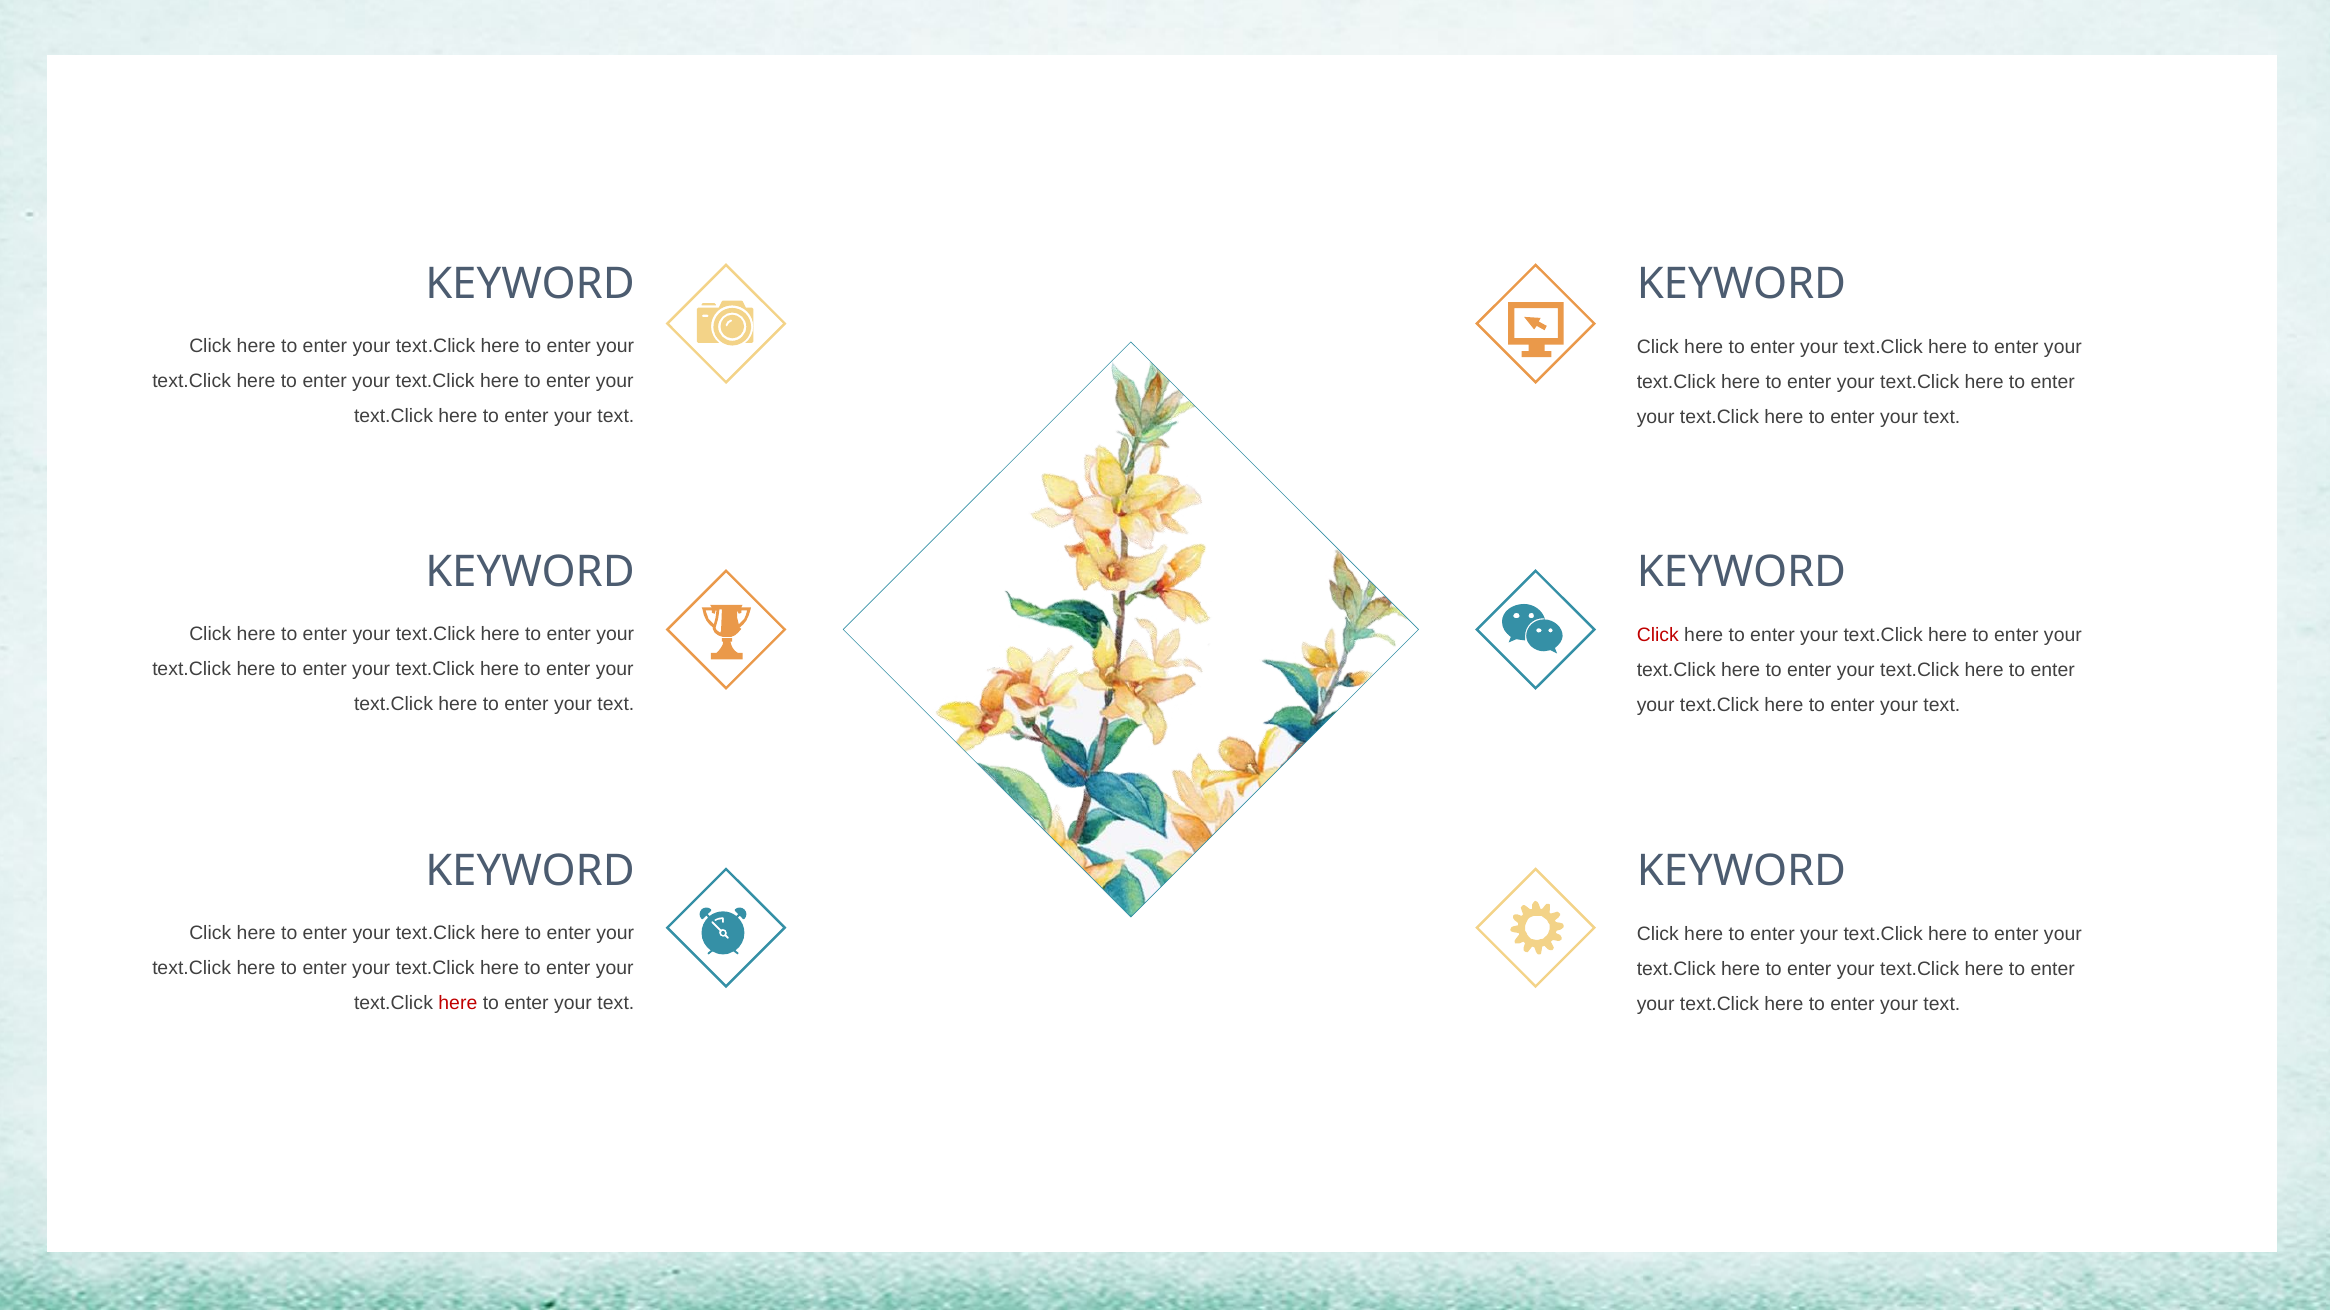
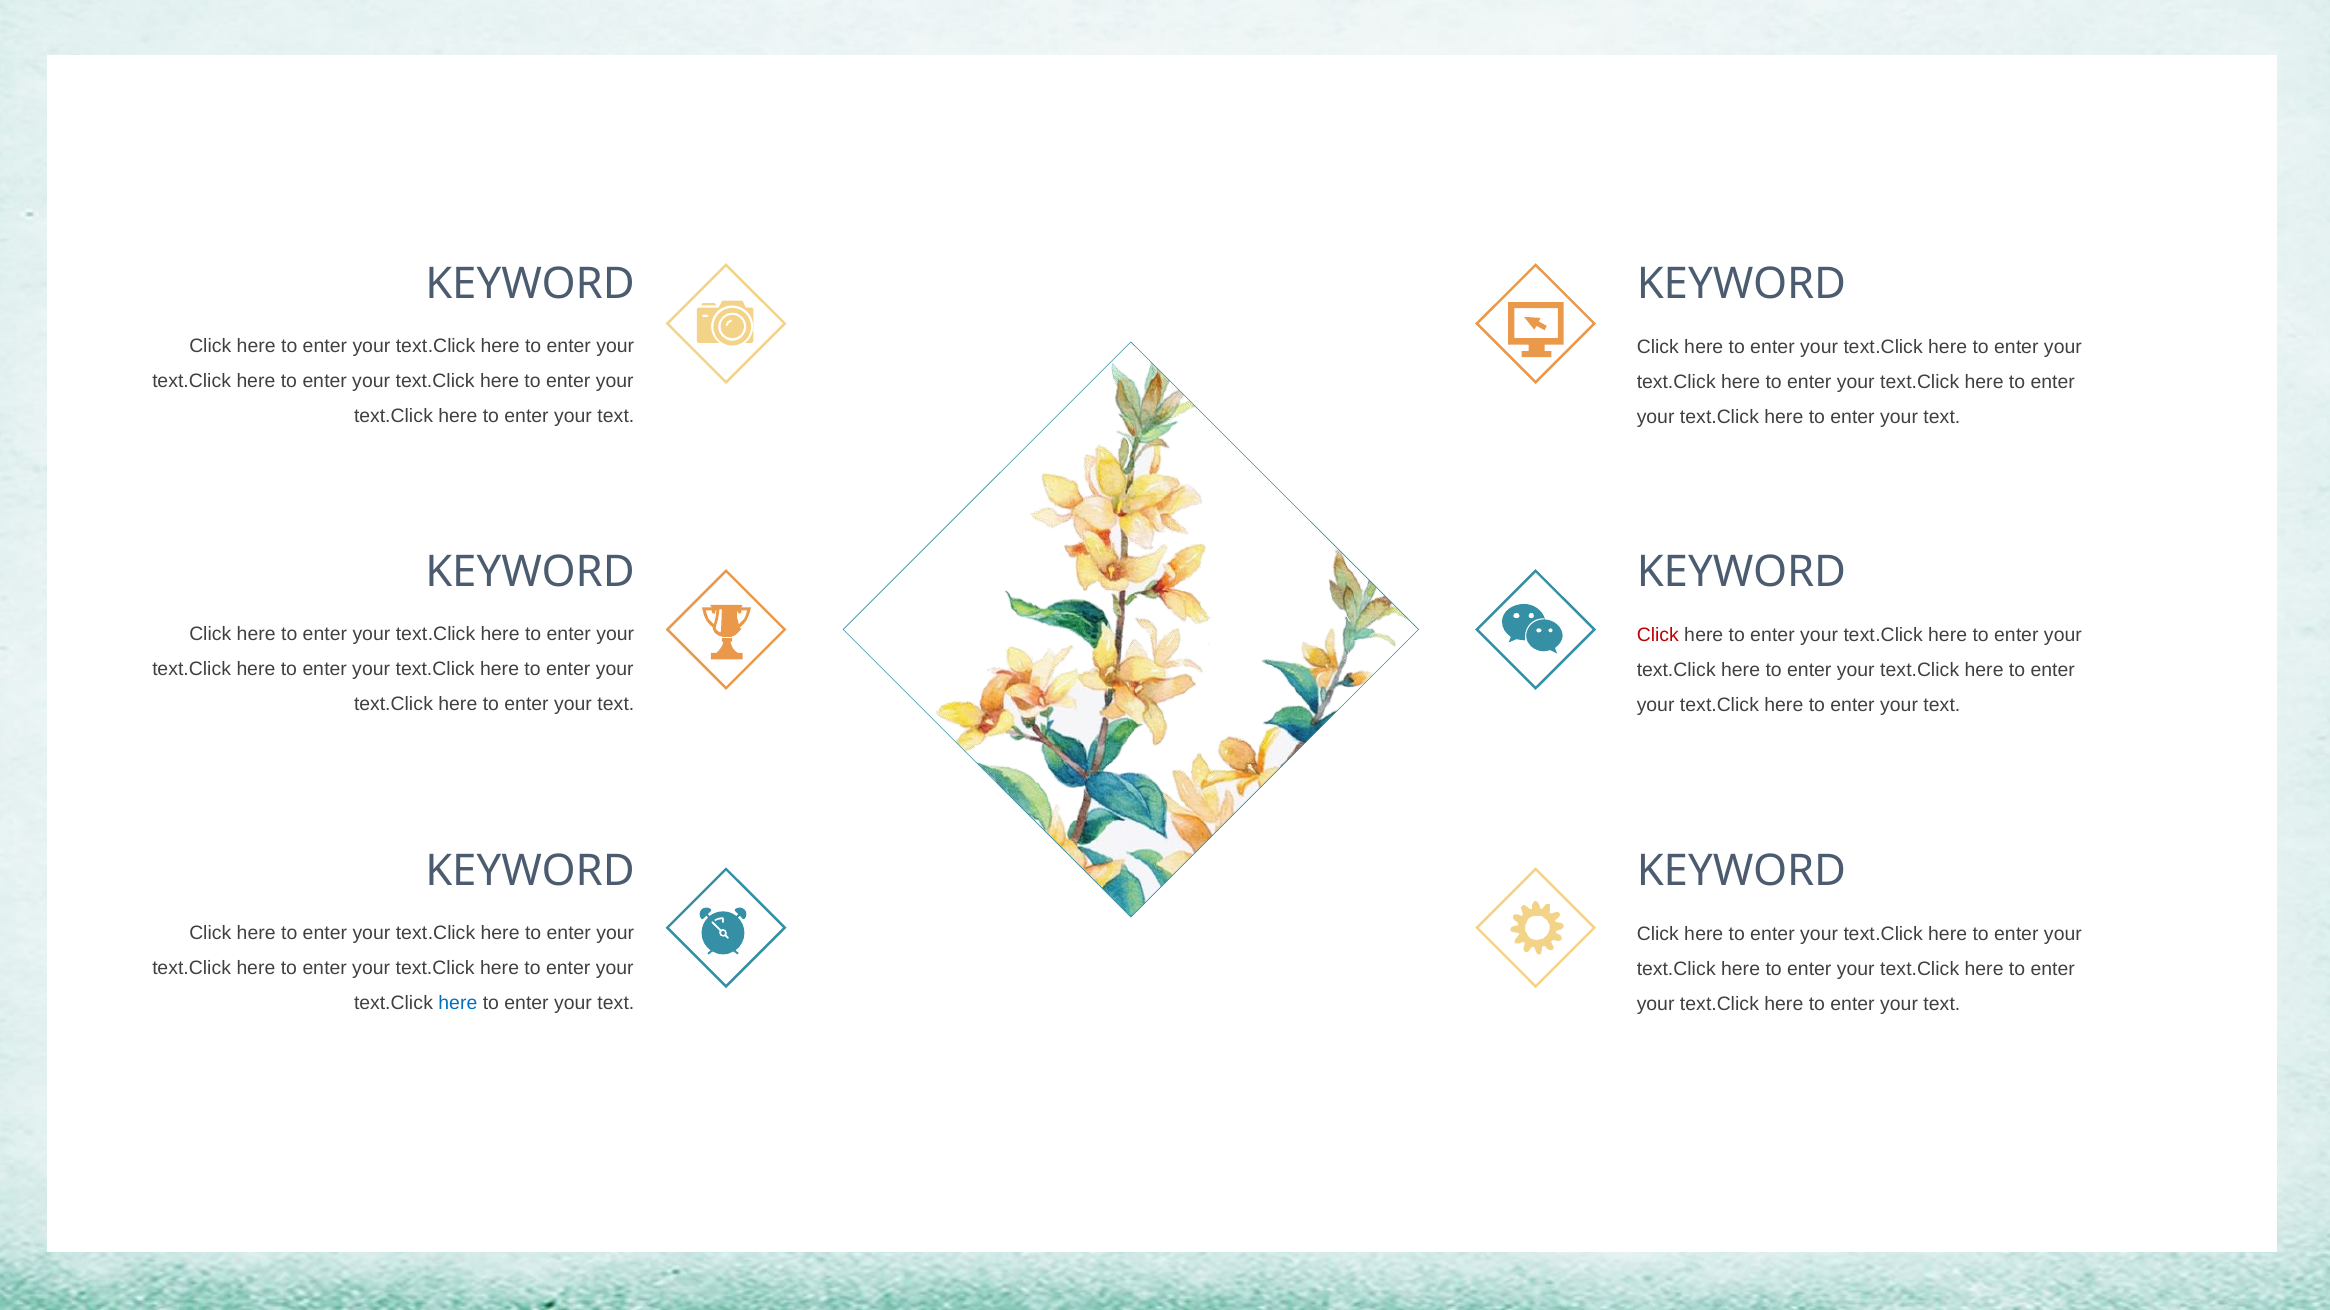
here at (458, 1003) colour: red -> blue
